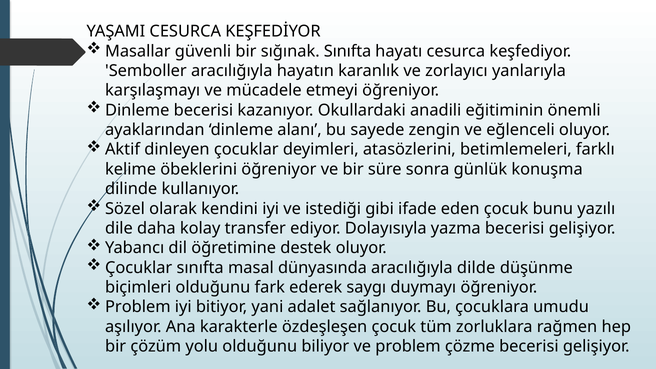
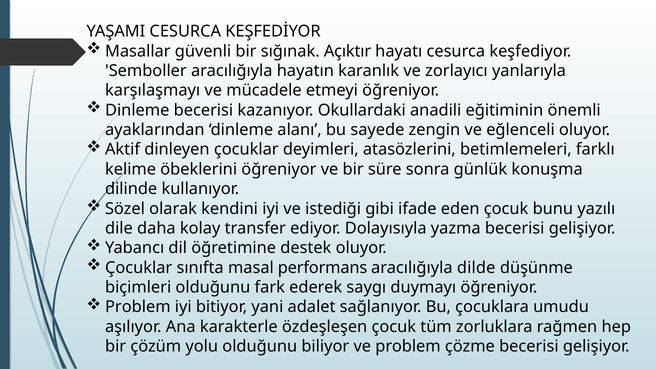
sığınak Sınıfta: Sınıfta -> Açıktır
dünyasında: dünyasında -> performans
